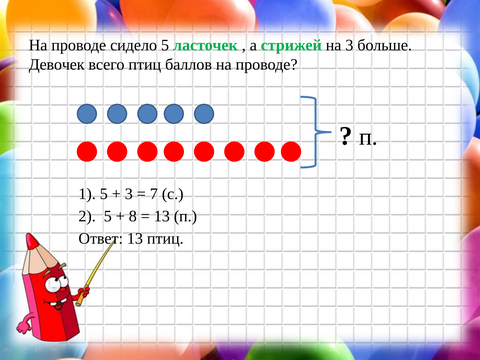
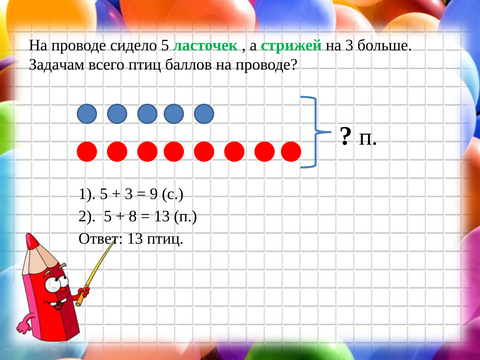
Девочек: Девочек -> Задачам
7: 7 -> 9
